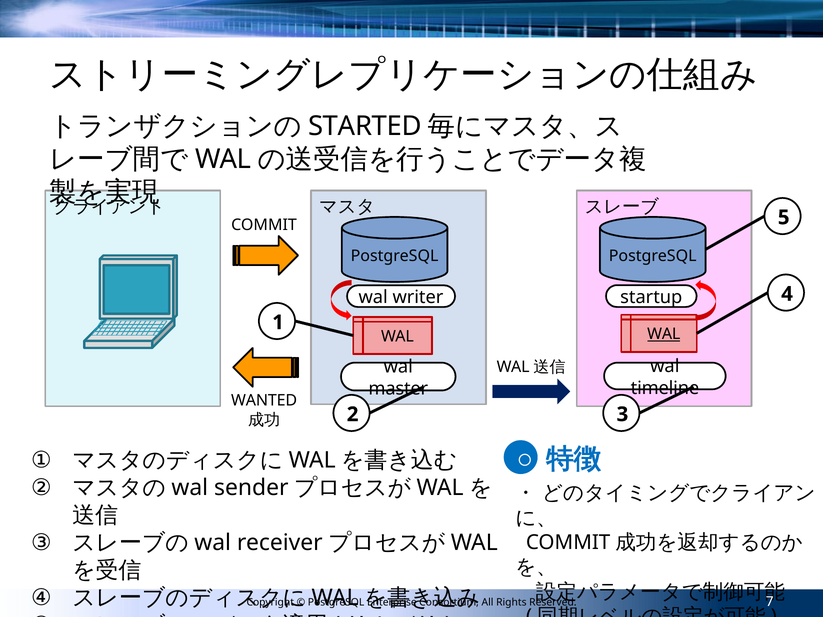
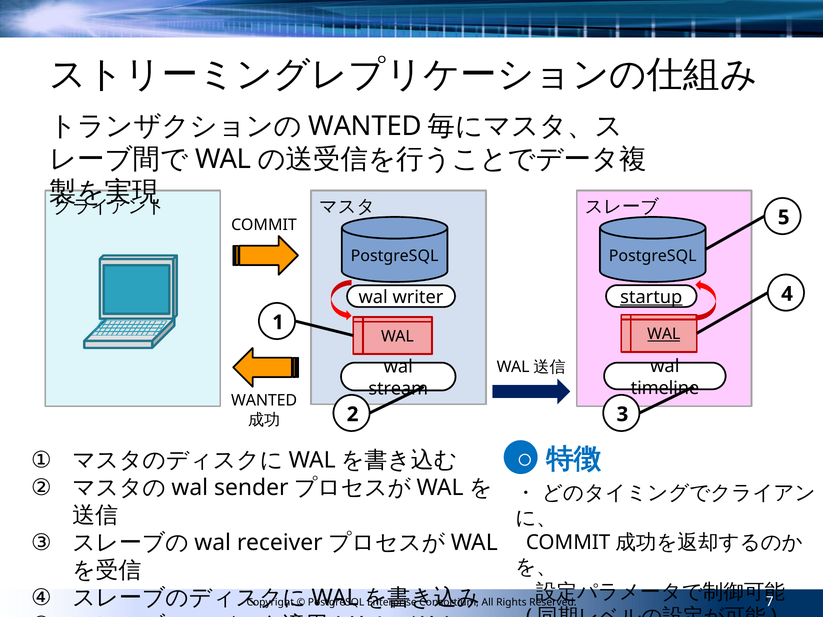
STARTED at (365, 126): STARTED -> WANTED
startup underline: none -> present
master: master -> stream
